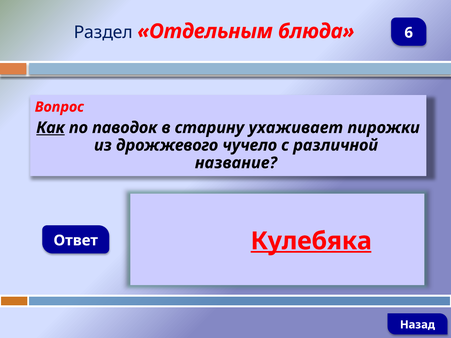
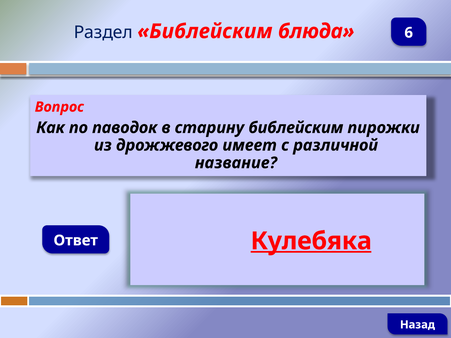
Раздел Отдельным: Отдельным -> Библейским
Как underline: present -> none
старину ухаживает: ухаживает -> библейским
чучело: чучело -> имеет
